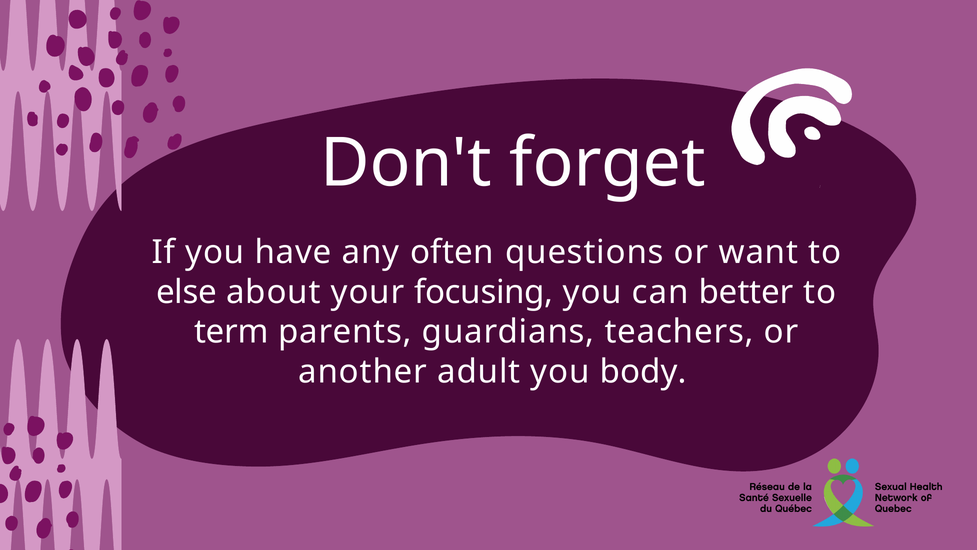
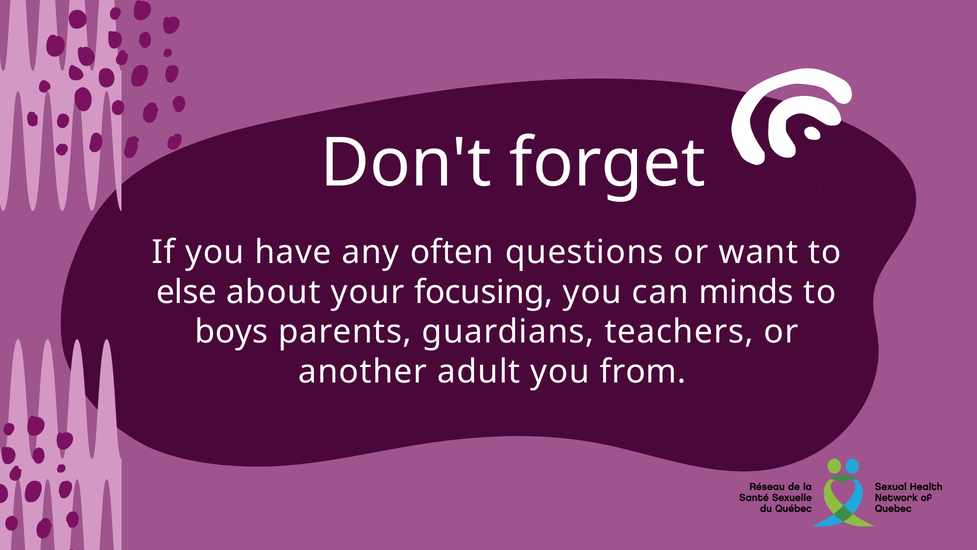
better: better -> minds
term: term -> boys
body: body -> from
